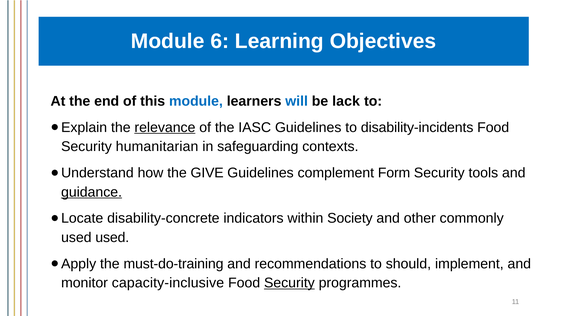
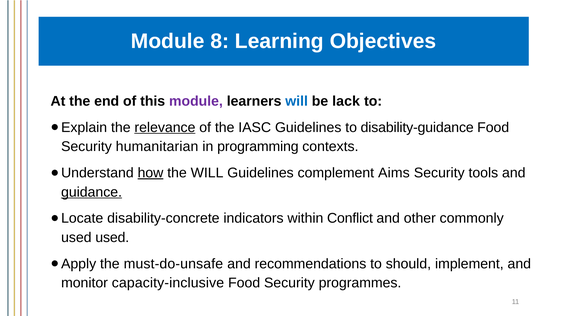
6: 6 -> 8
module at (196, 101) colour: blue -> purple
disability-incidents: disability-incidents -> disability-guidance
safeguarding: safeguarding -> programming
how underline: none -> present
the GIVE: GIVE -> WILL
Form: Form -> Aims
Society: Society -> Conflict
must-do-training: must-do-training -> must-do-unsafe
Security at (289, 283) underline: present -> none
